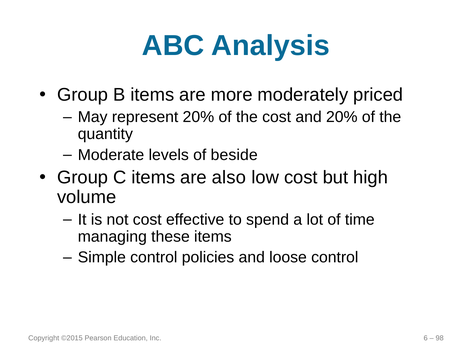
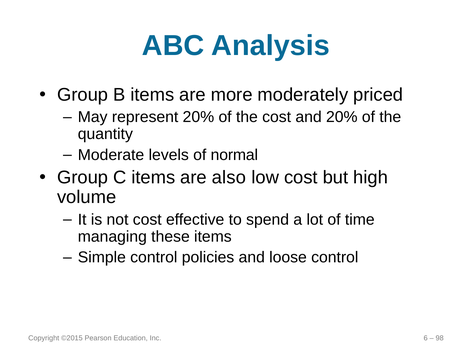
beside: beside -> normal
